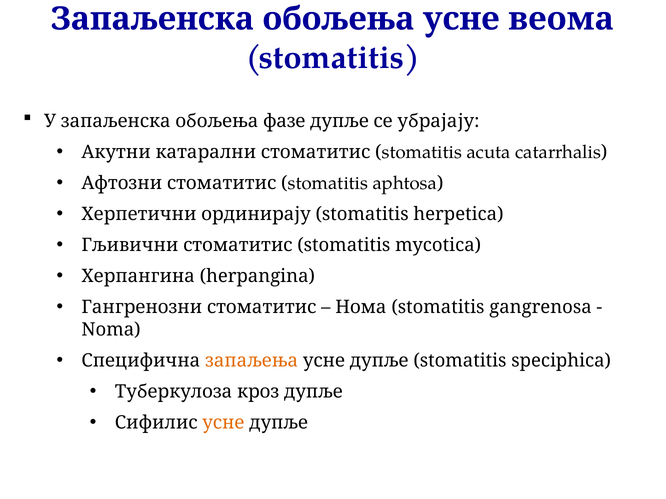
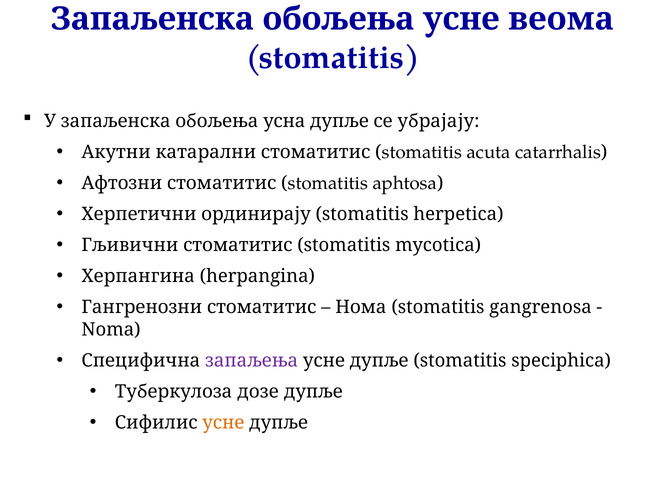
фазе: фазе -> усна
запаљења colour: orange -> purple
кроз: кроз -> дозе
